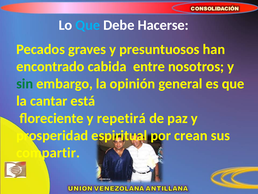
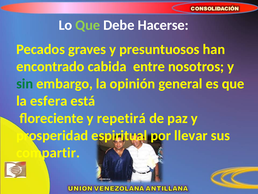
Que at (88, 25) colour: light blue -> light green
cantar: cantar -> esfera
crean: crean -> llevar
